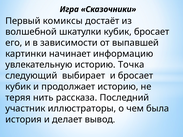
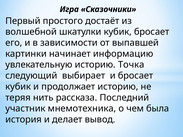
комиксы: комиксы -> простого
иллюстраторы: иллюстраторы -> мнемотехника
